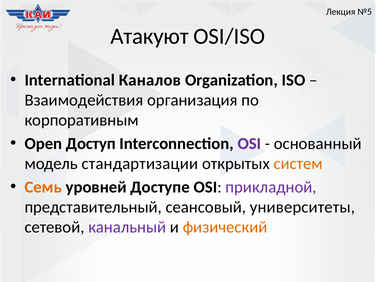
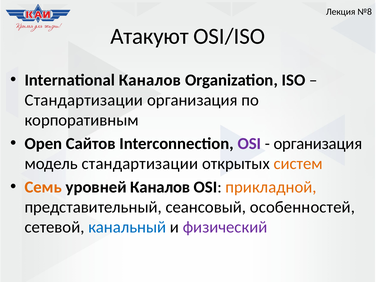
№5: №5 -> №8
Взаимодействия at (84, 100): Взаимодействия -> Стандартизации
Доступ: Доступ -> Сайтов
основанный at (318, 144): основанный -> организация
уровней Доступе: Доступе -> Каналов
прикладной colour: purple -> orange
университеты: университеты -> особенностей
канальный colour: purple -> blue
физический colour: orange -> purple
